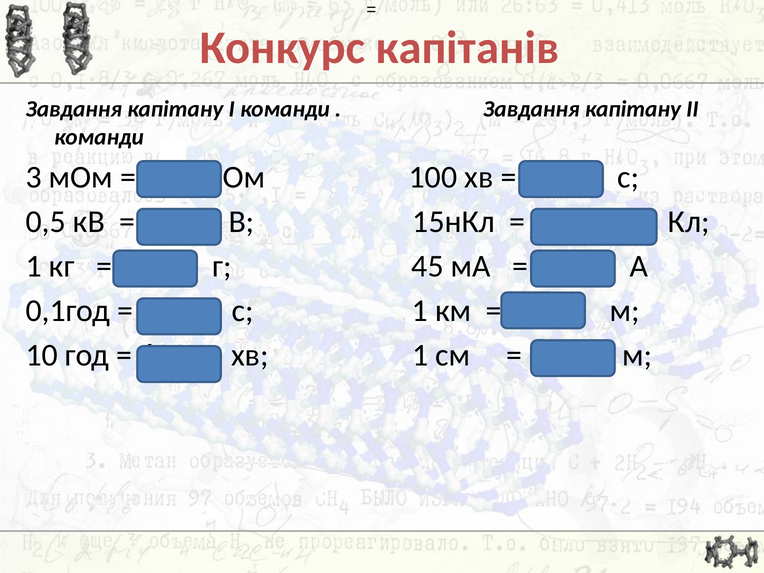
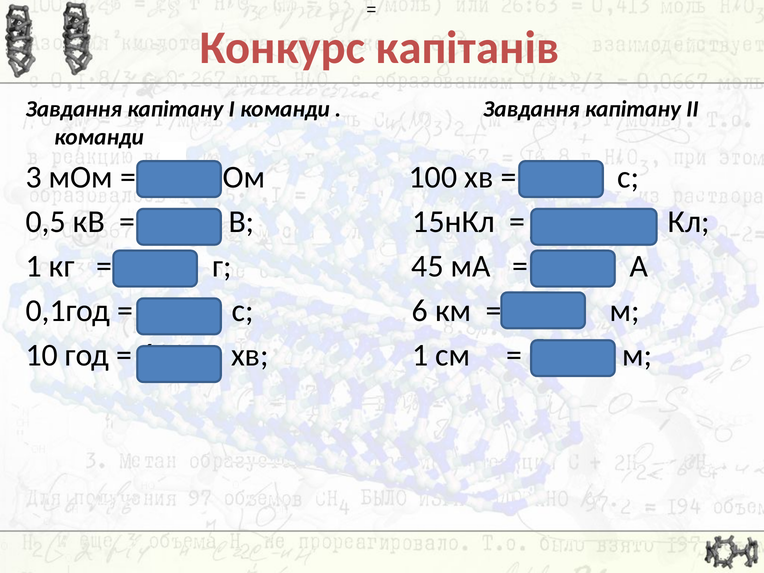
с 1: 1 -> 6
